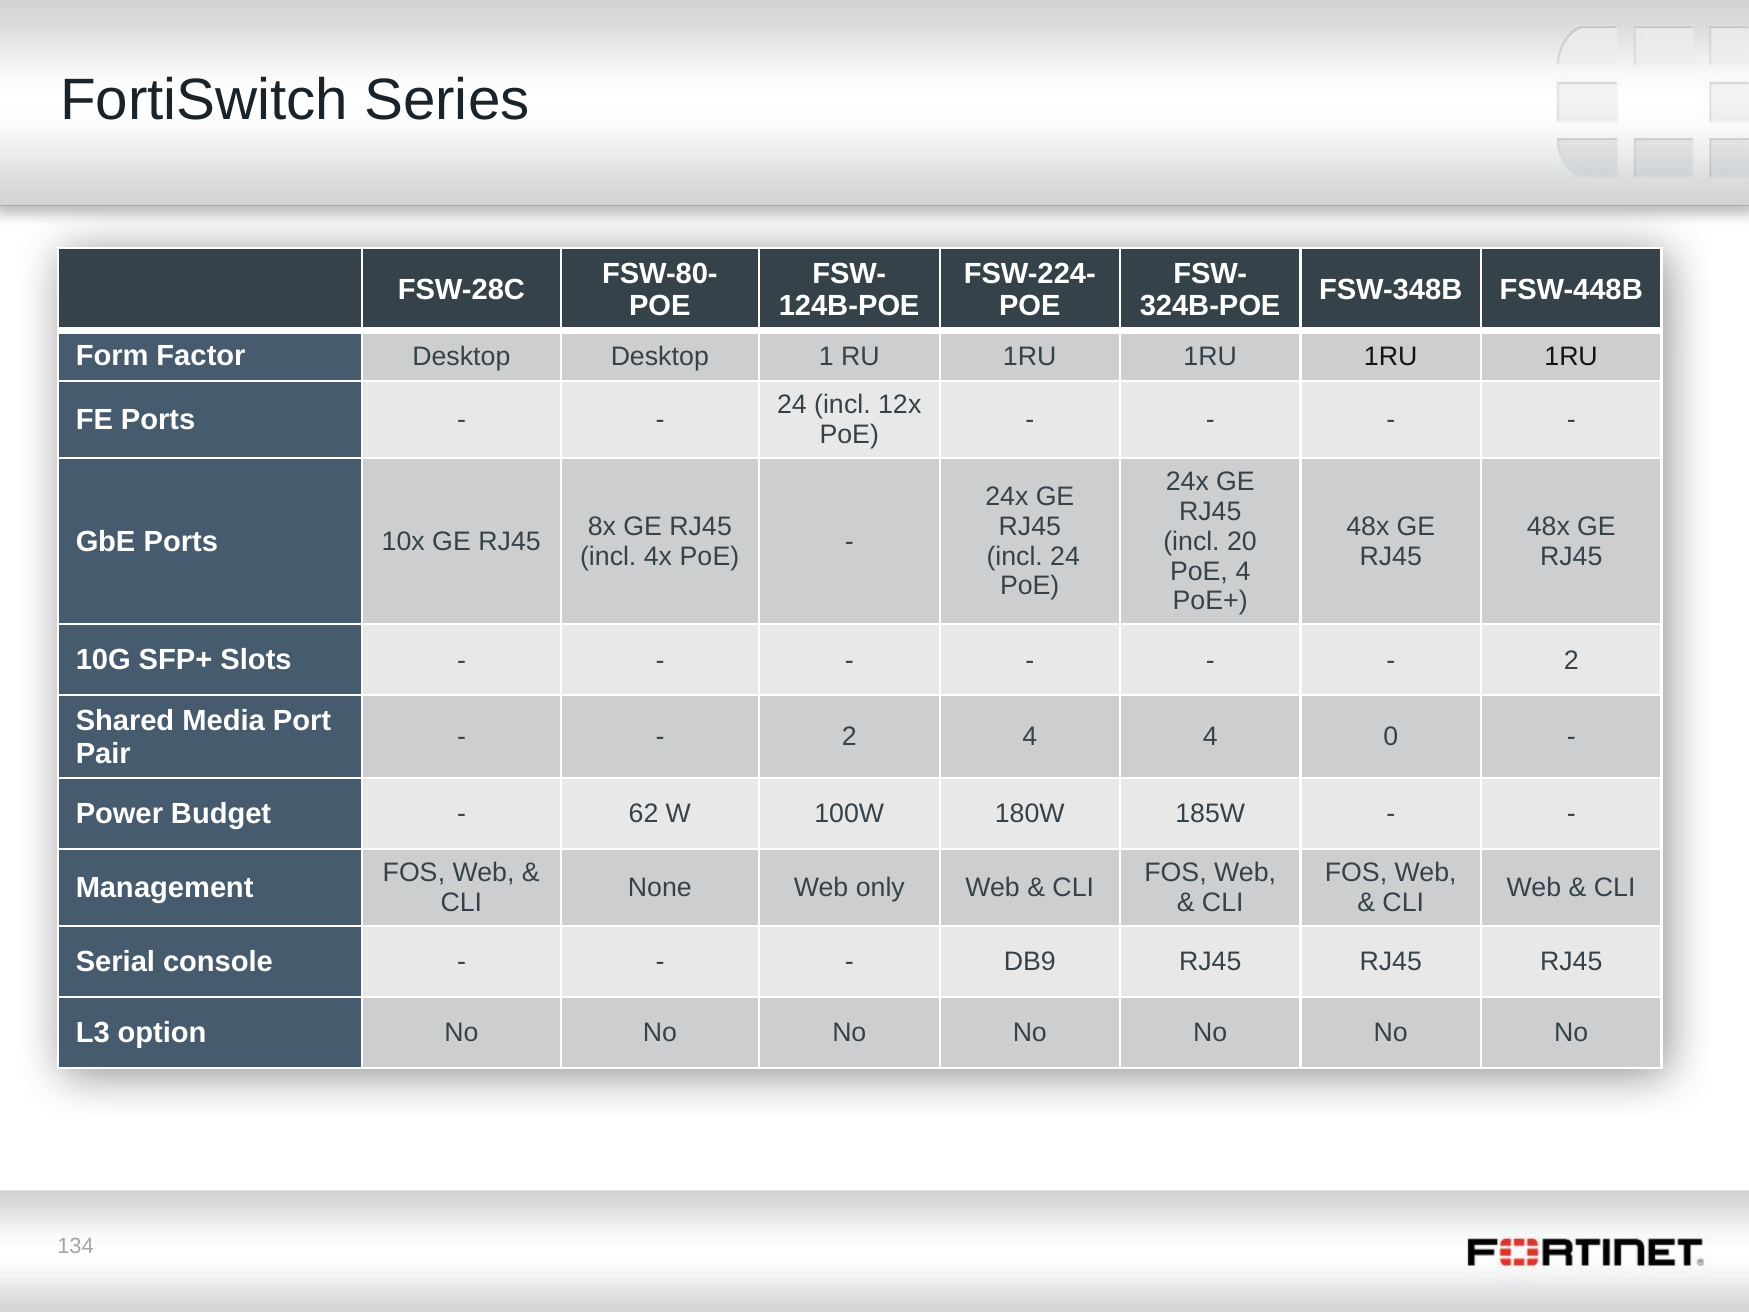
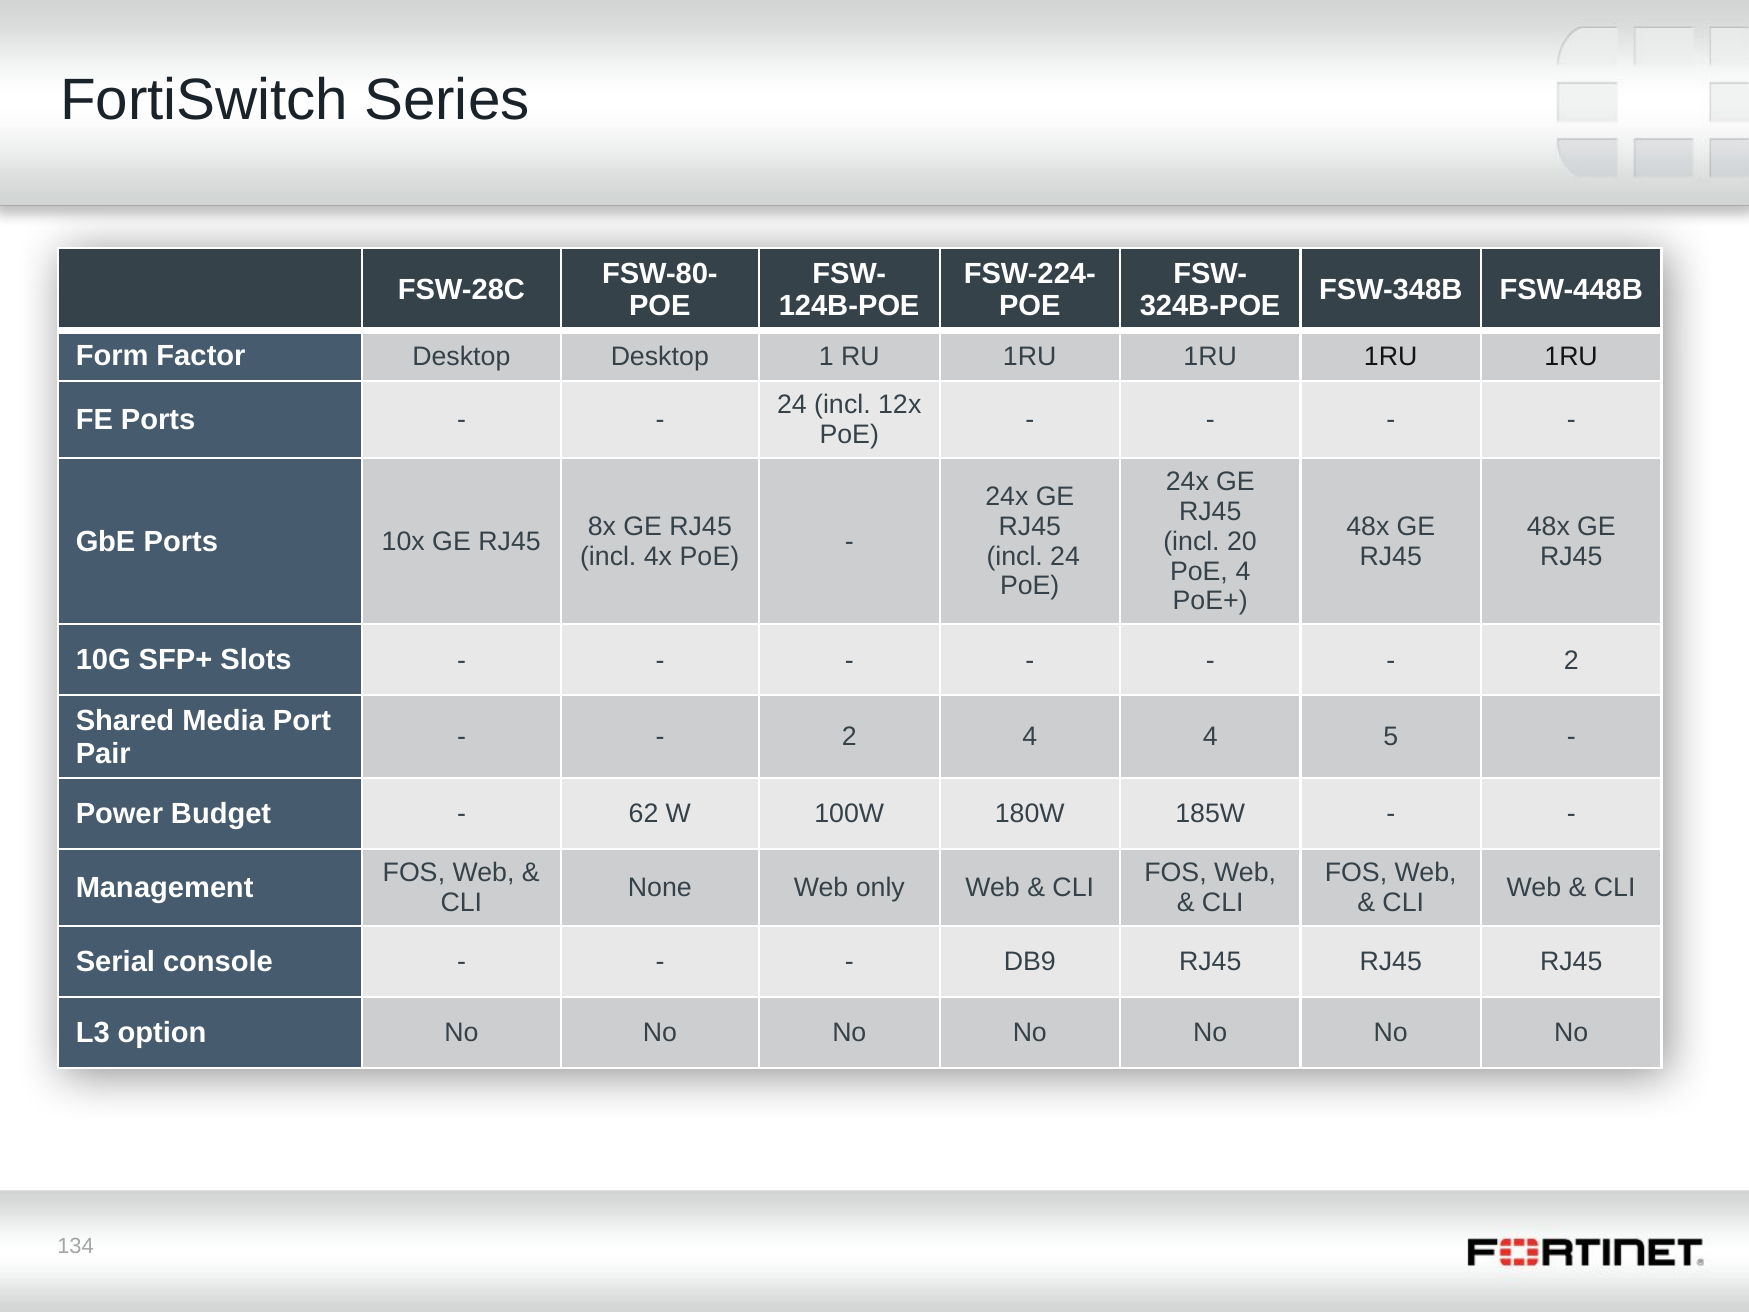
0: 0 -> 5
